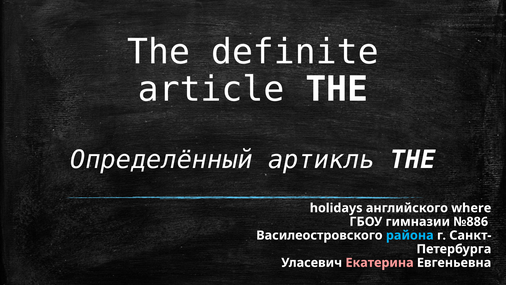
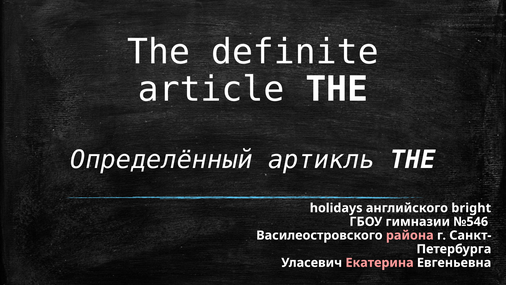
where: where -> bright
№886: №886 -> №546
района colour: light blue -> pink
